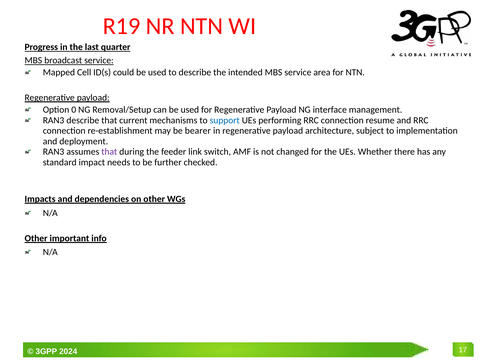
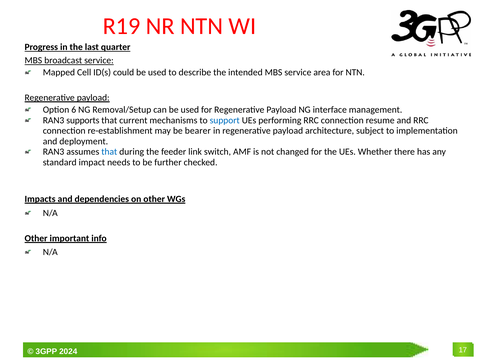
0: 0 -> 6
RAN3 describe: describe -> supports
that at (109, 152) colour: purple -> blue
